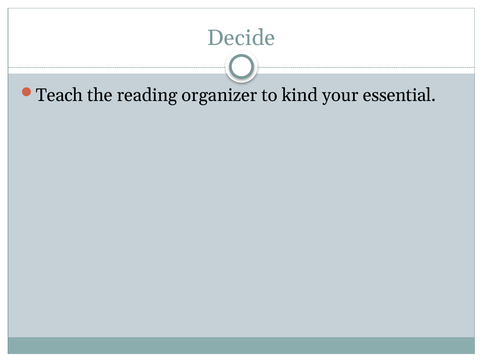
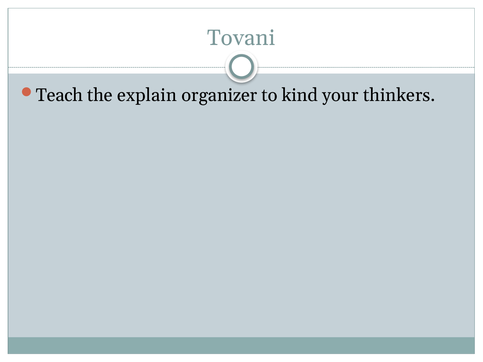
Decide: Decide -> Tovani
reading: reading -> explain
essential: essential -> thinkers
